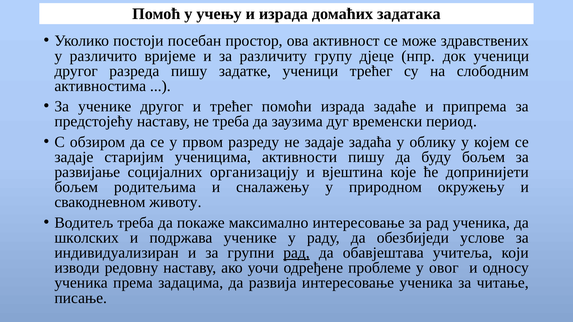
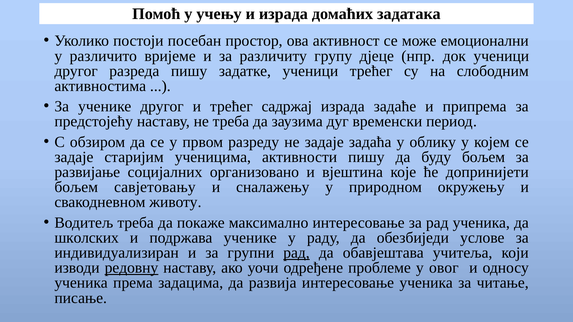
здравствених: здравствених -> емоционални
помоћи: помоћи -> садржај
организацију: организацију -> организовано
родитељима: родитељима -> савјетовању
редовну underline: none -> present
